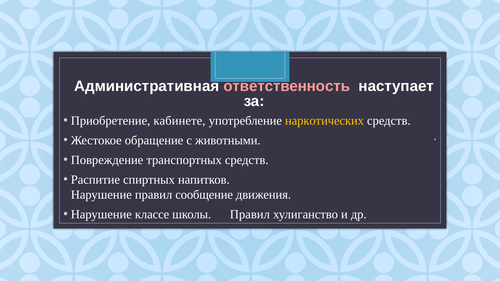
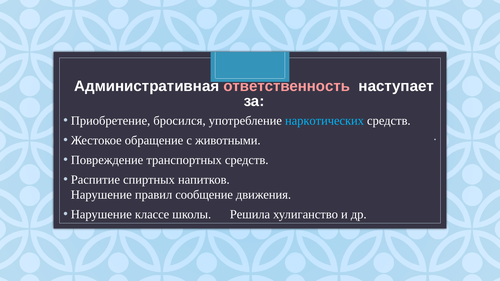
кабинете: кабинете -> бросился
наркотических colour: yellow -> light blue
школы Правил: Правил -> Решила
